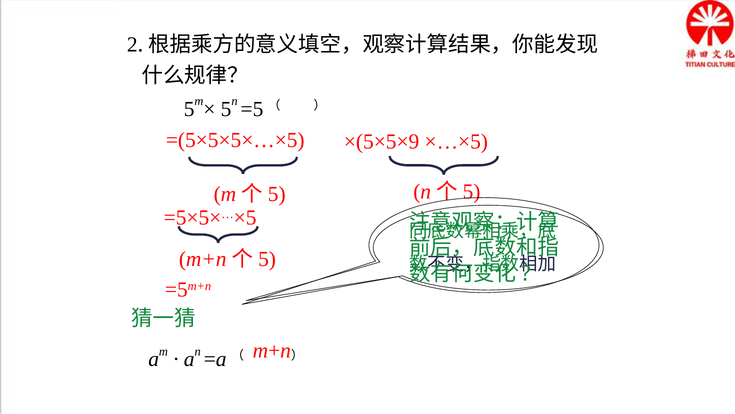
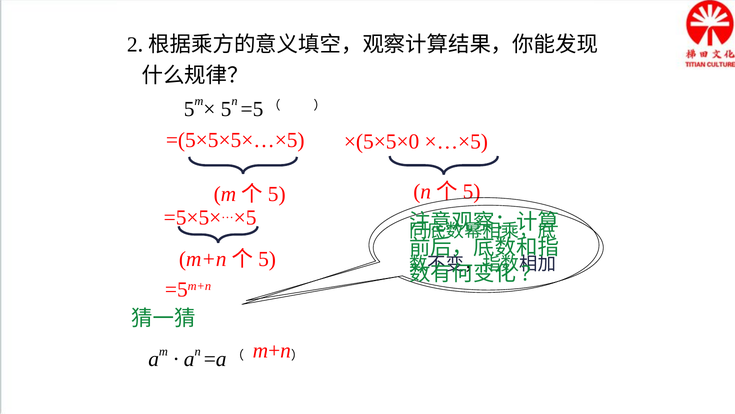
×(5×5×9: ×(5×5×9 -> ×(5×5×0
